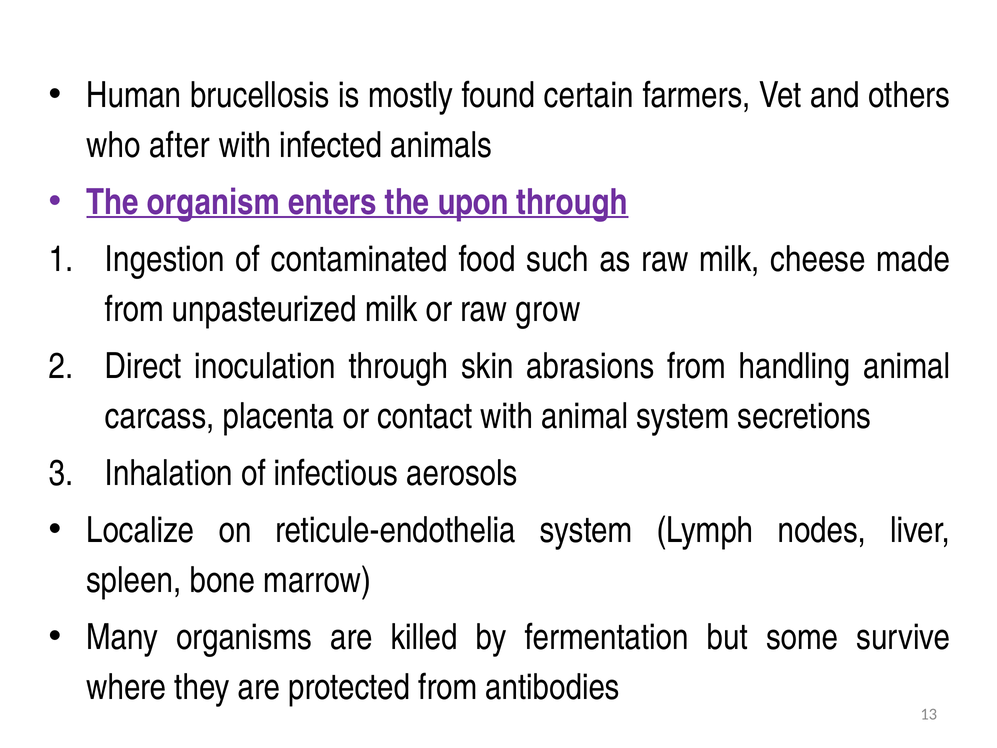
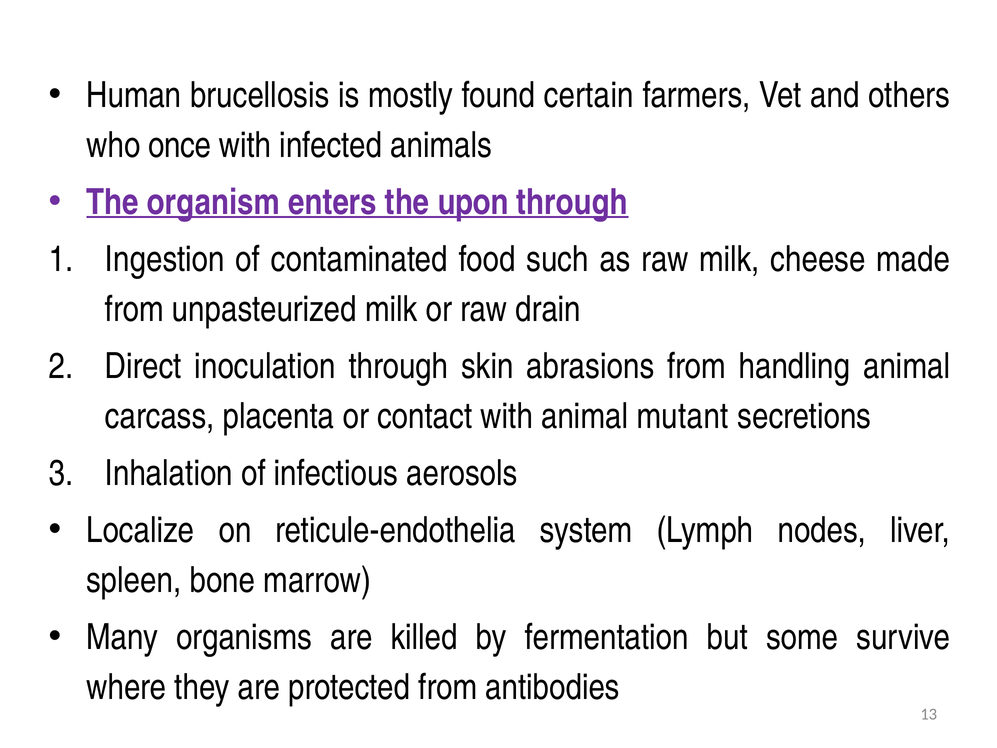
after: after -> once
grow: grow -> drain
animal system: system -> mutant
